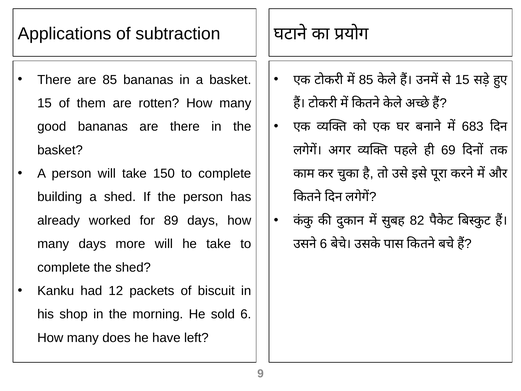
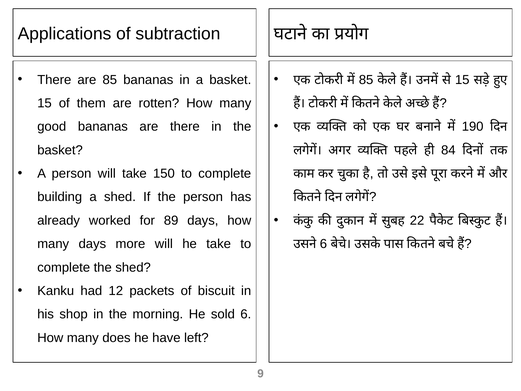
683: 683 -> 190
69: 69 -> 84
82: 82 -> 22
